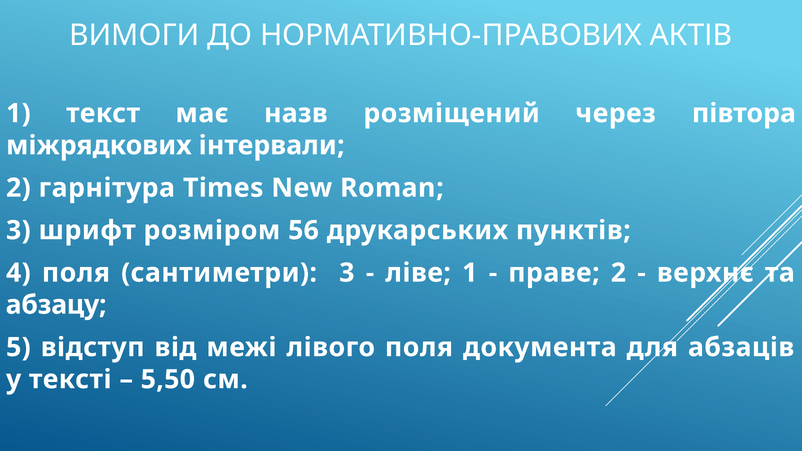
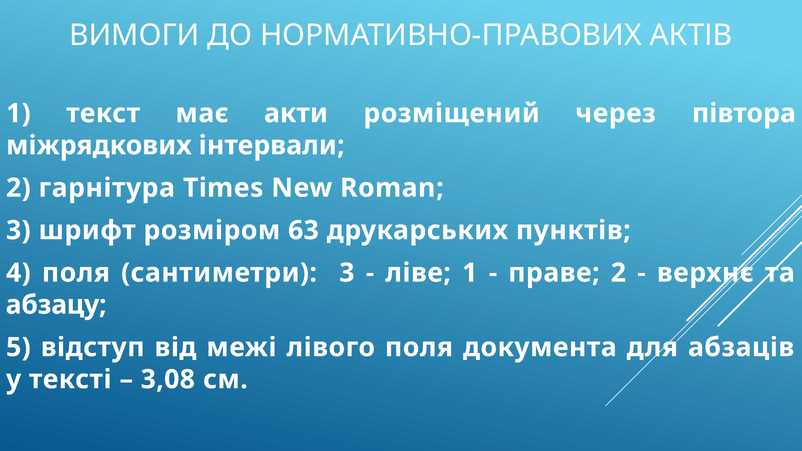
назв: назв -> акти
56: 56 -> 63
5,50: 5,50 -> 3,08
